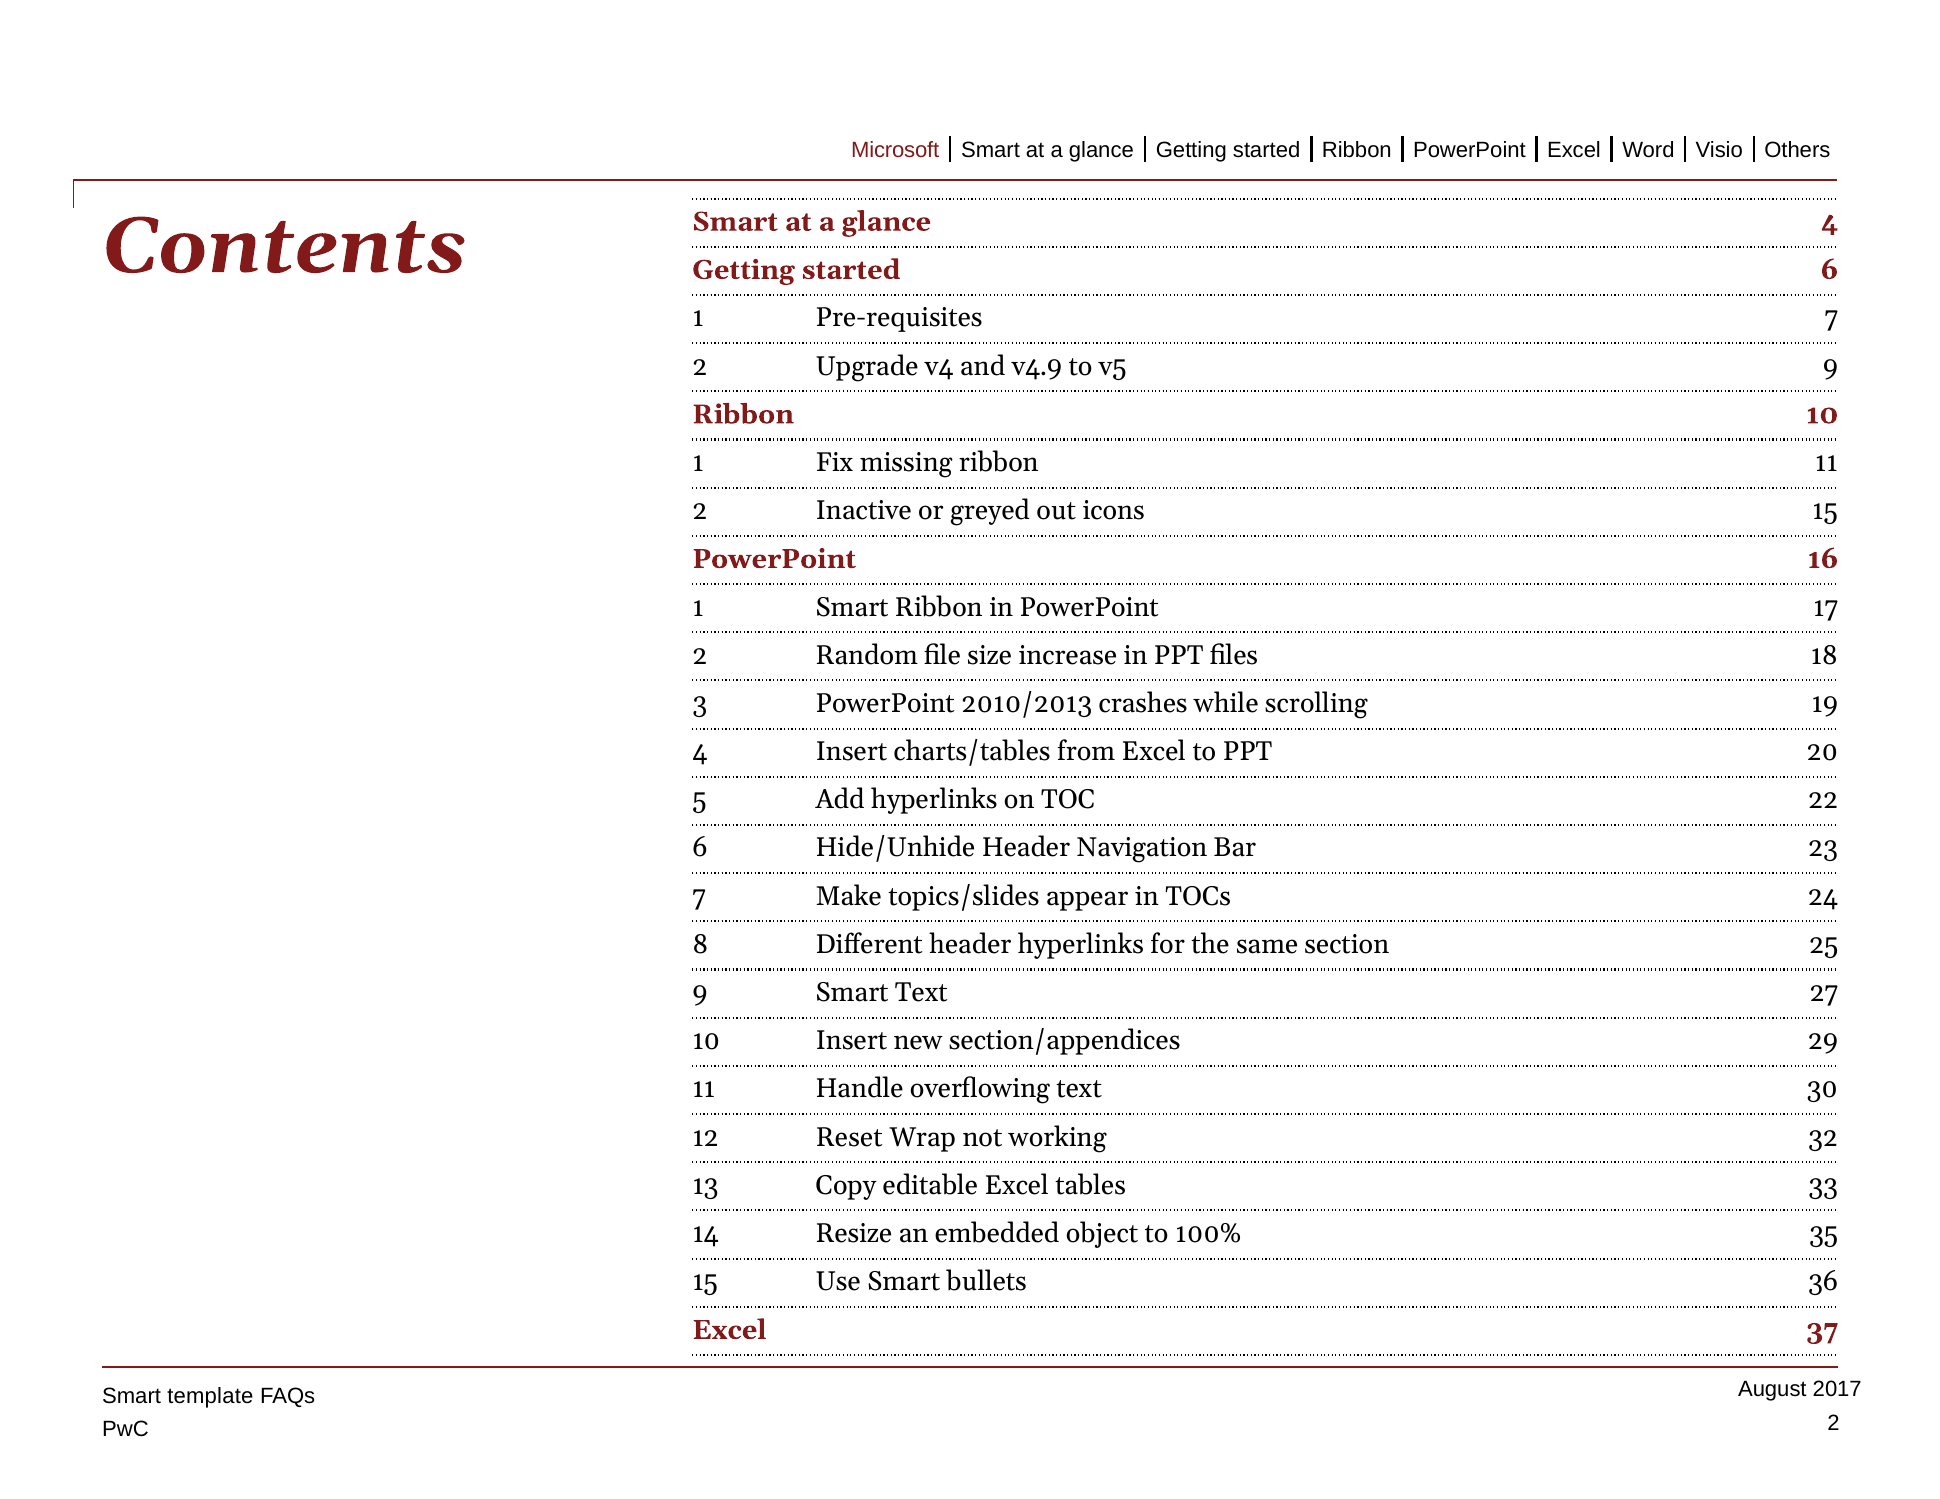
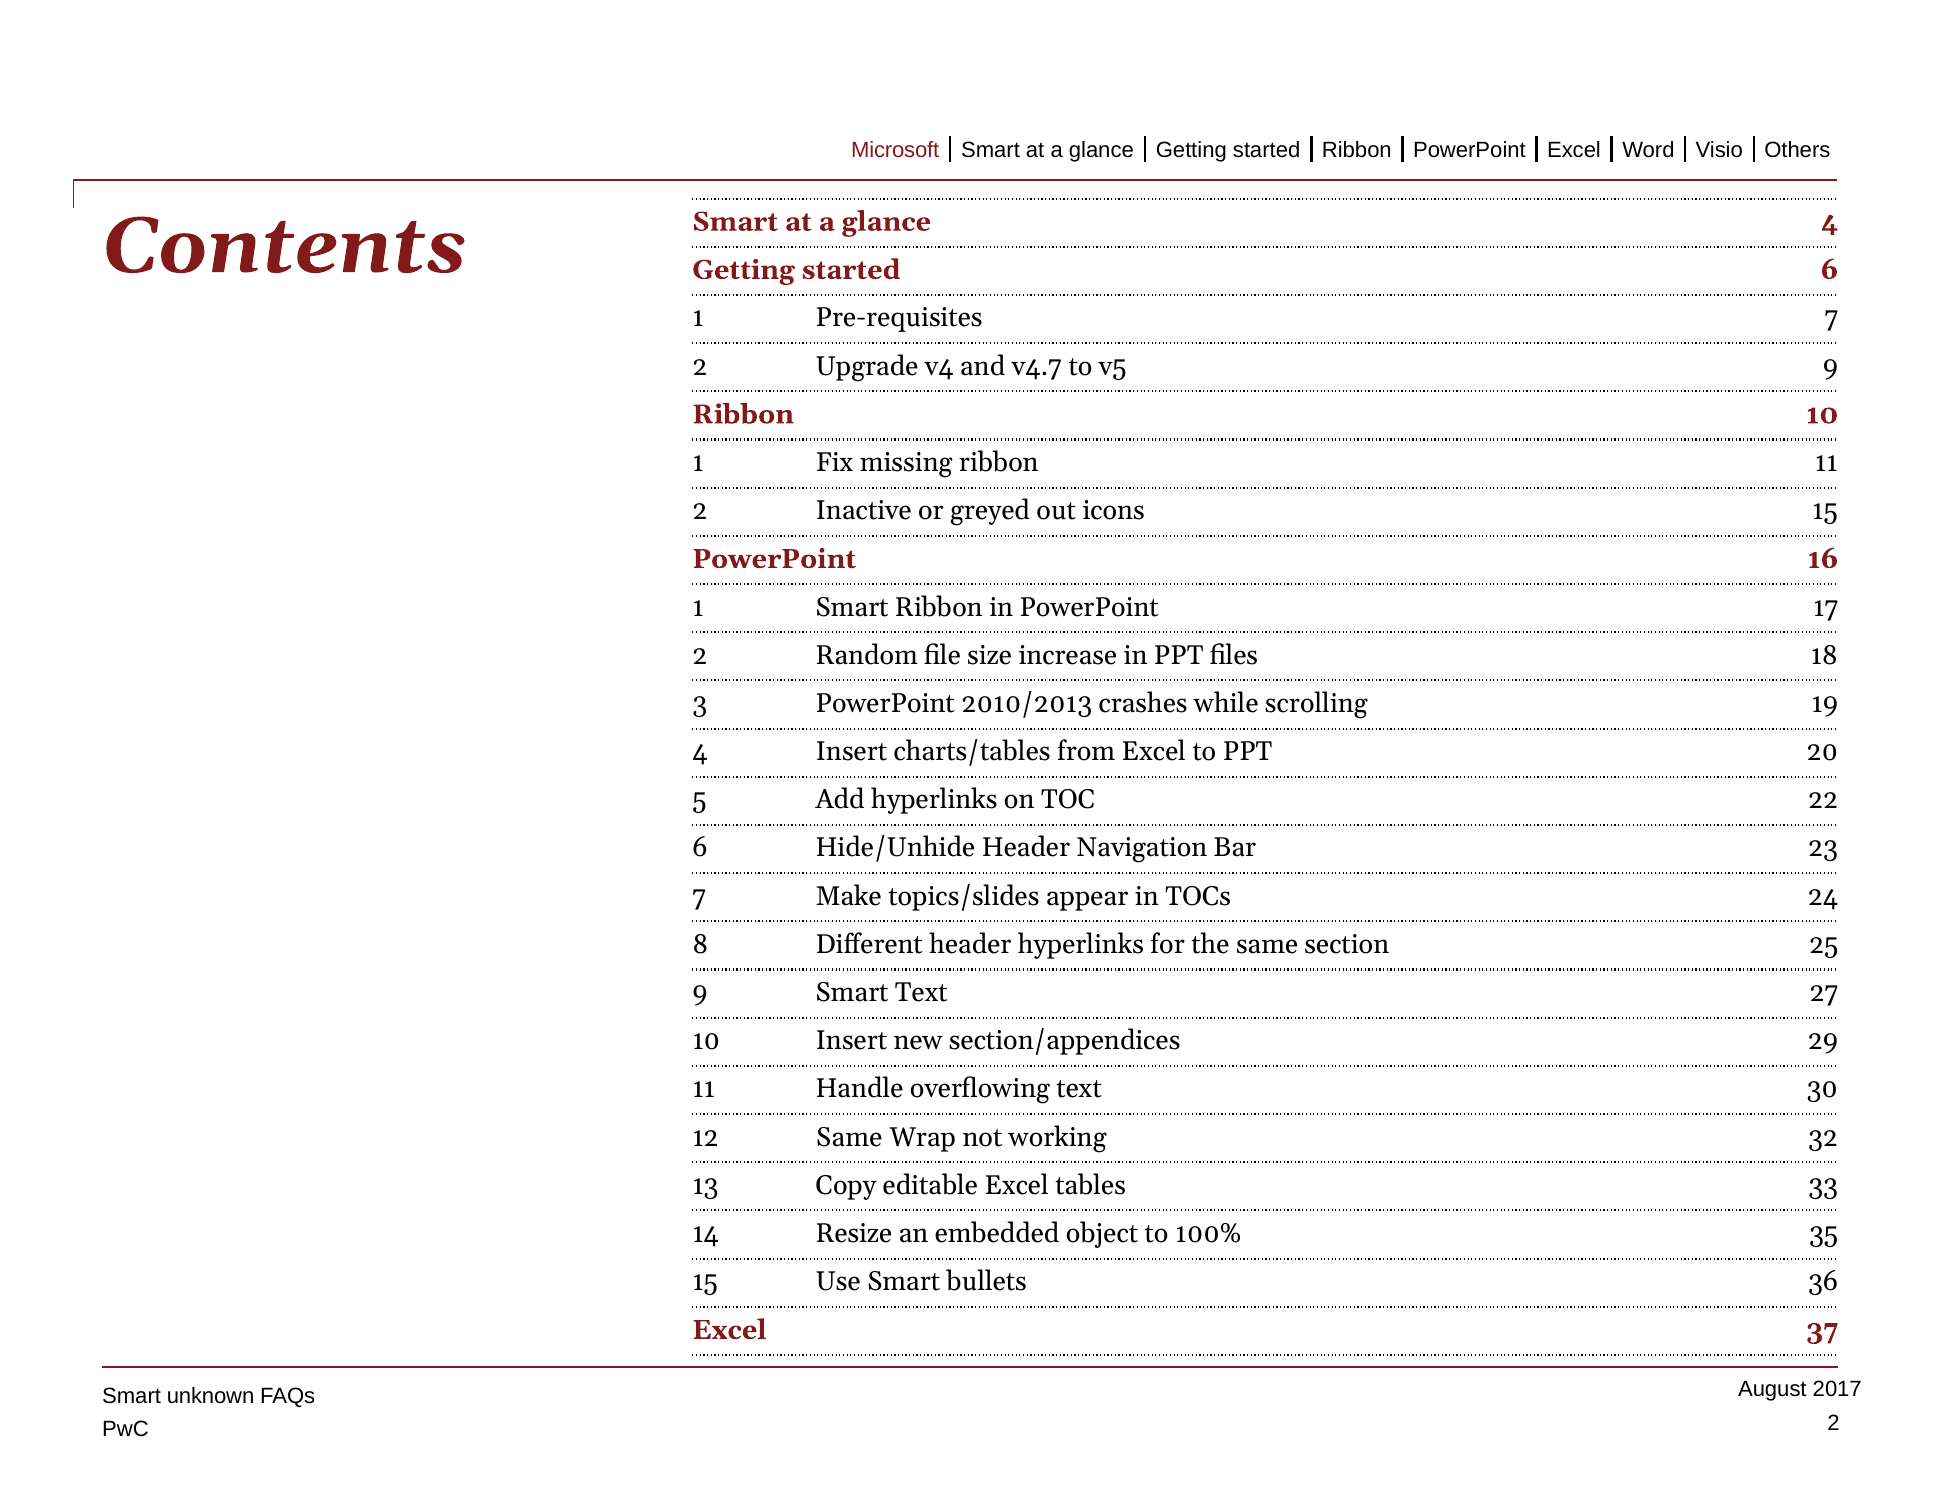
v4.9: v4.9 -> v4.7
12 Reset: Reset -> Same
template: template -> unknown
